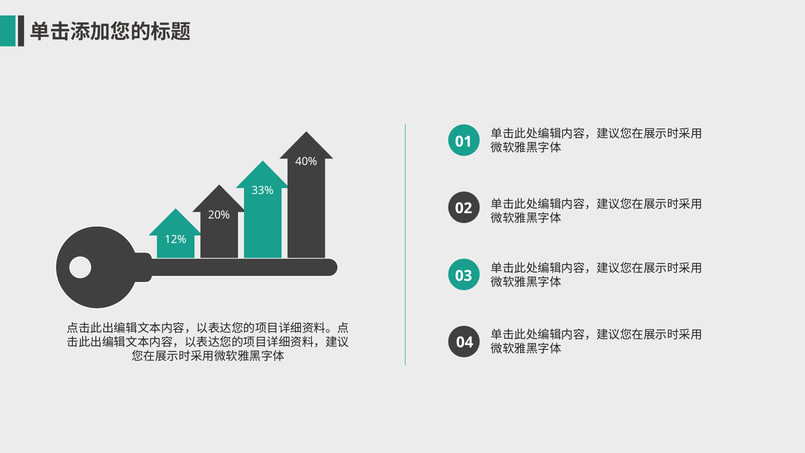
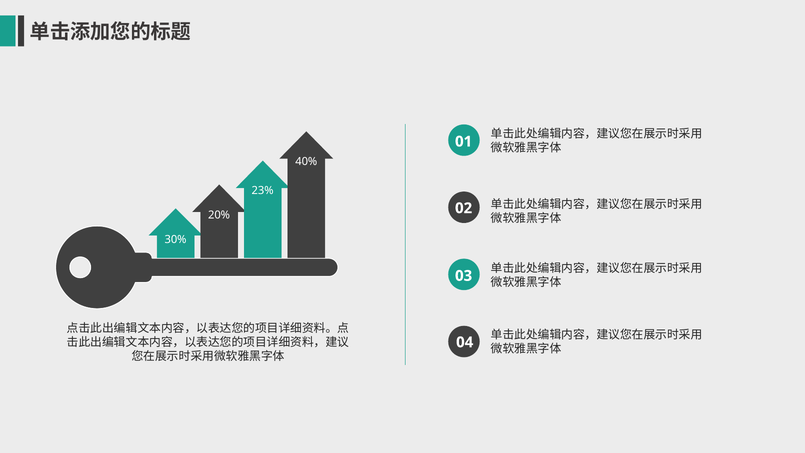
33%: 33% -> 23%
12%: 12% -> 30%
